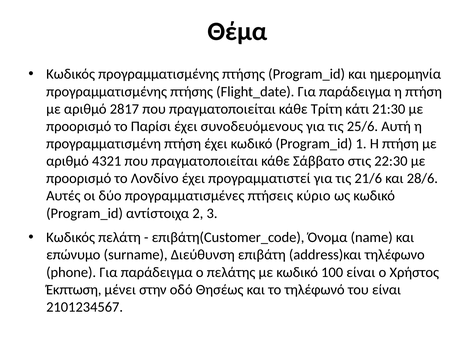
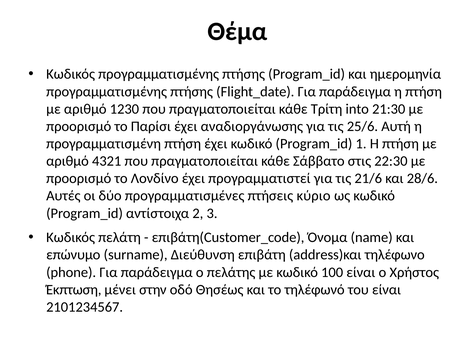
2817: 2817 -> 1230
κάτι: κάτι -> into
συνοδευόμενους: συνοδευόμενους -> αναδιοργάνωσης
